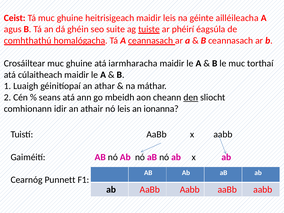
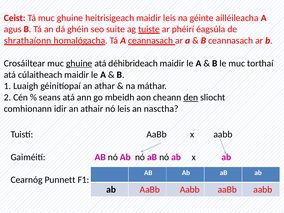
comhthathú: comhthathú -> shrathaíonn
ghuine at (79, 63) underline: none -> present
iarmharacha: iarmharacha -> déhibrideach
ionanna: ionanna -> nasctha
